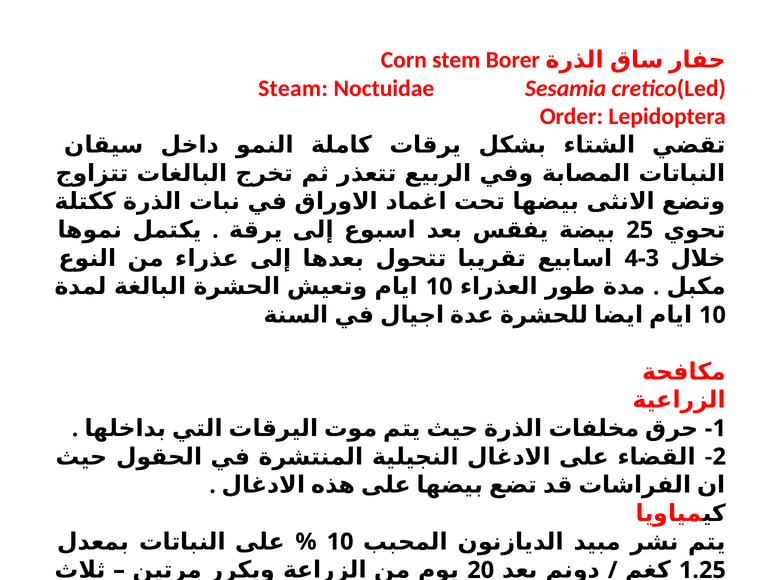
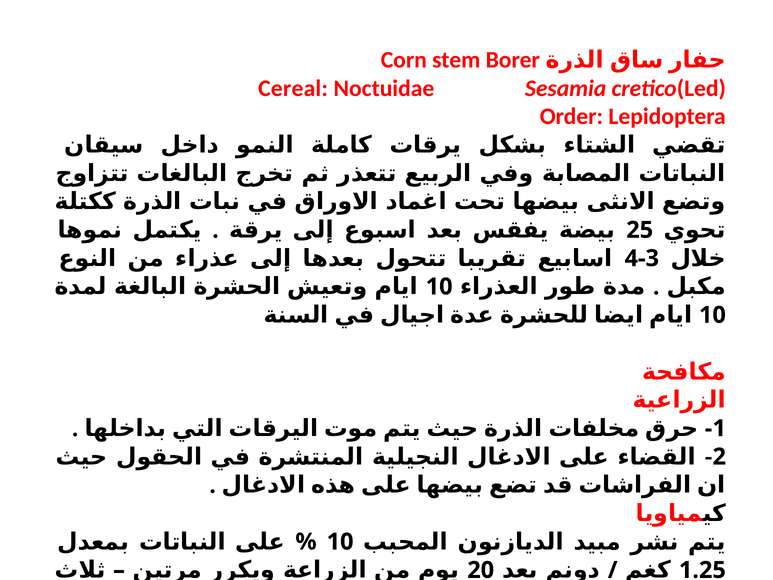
Steam: Steam -> Cereal
